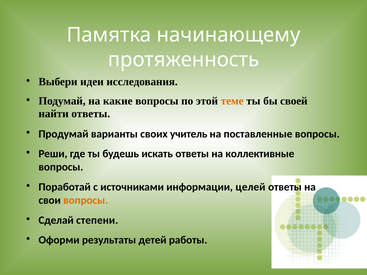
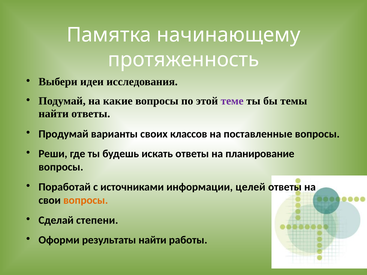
теме colour: orange -> purple
своей: своей -> темы
учитель: учитель -> классов
коллективные: коллективные -> планирование
результаты детей: детей -> найти
